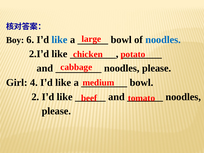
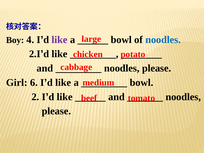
6: 6 -> 4
like at (60, 40) colour: blue -> purple
4: 4 -> 6
